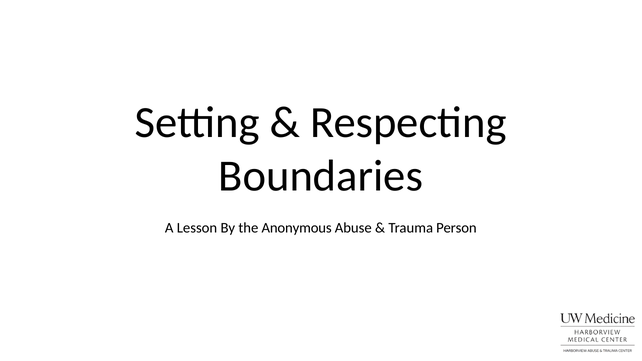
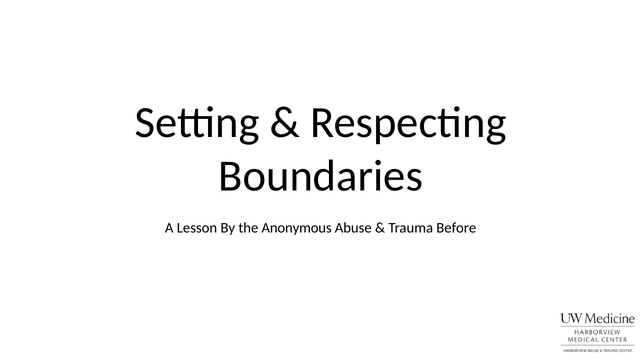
Person: Person -> Before
